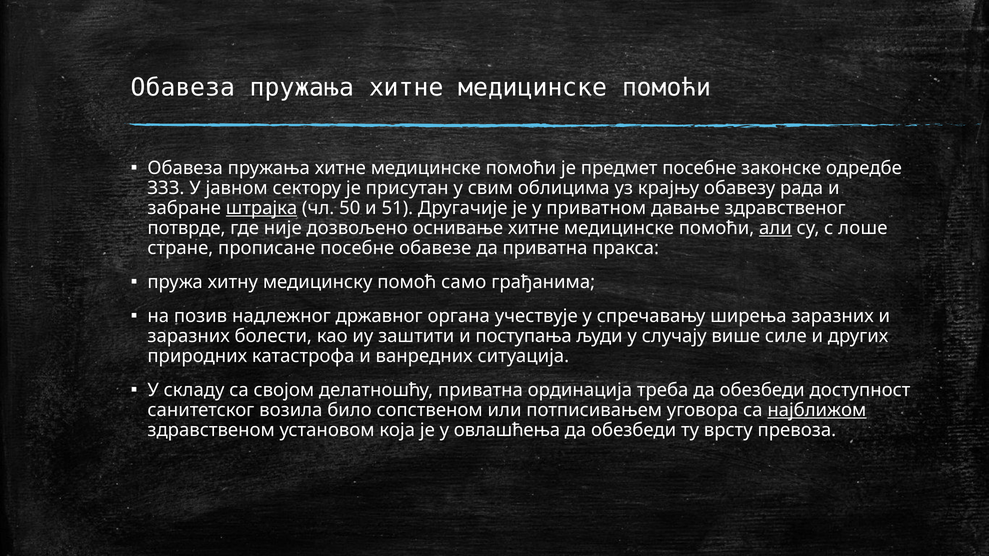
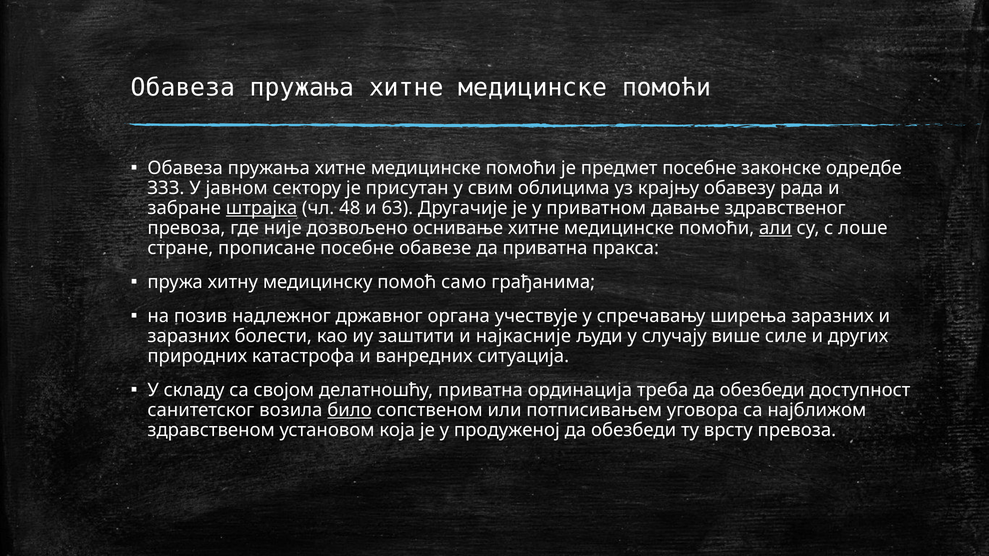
50: 50 -> 48
51: 51 -> 63
потврде at (186, 228): потврде -> превоза
поступања: поступања -> најкасније
било underline: none -> present
најближом underline: present -> none
овлашћења: овлашћења -> продуженој
